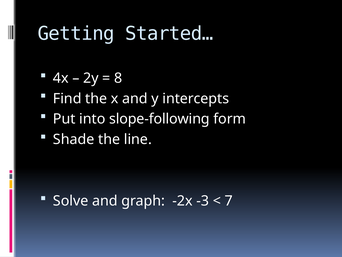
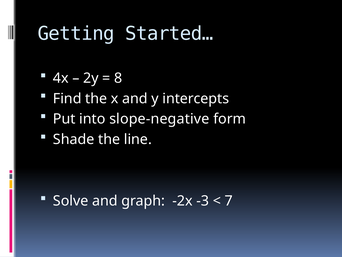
slope-following: slope-following -> slope-negative
